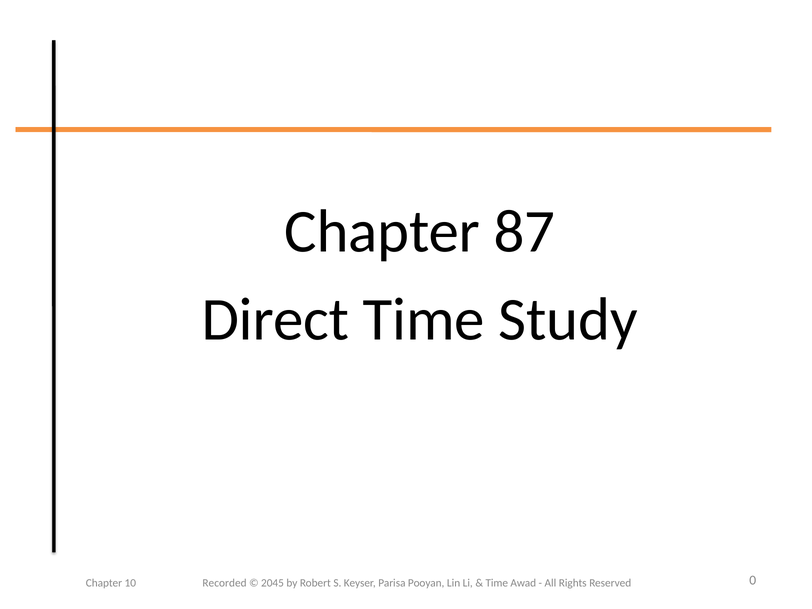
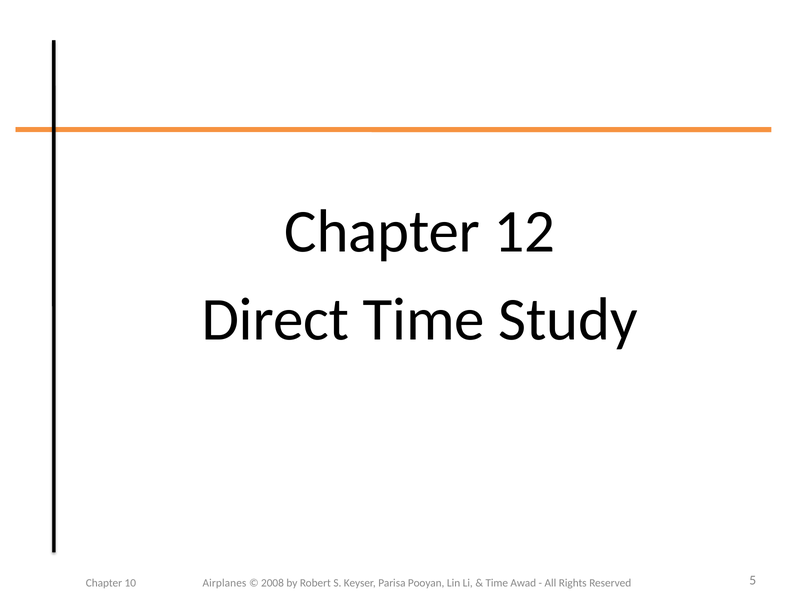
87: 87 -> 12
Recorded: Recorded -> Airplanes
2045: 2045 -> 2008
0: 0 -> 5
